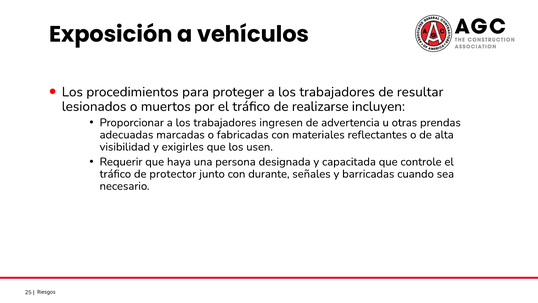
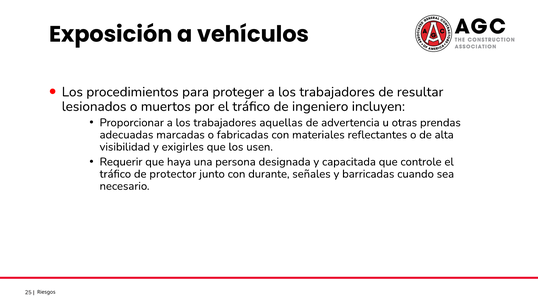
realizarse: realizarse -> ingeniero
ingresen: ingresen -> aquellas
